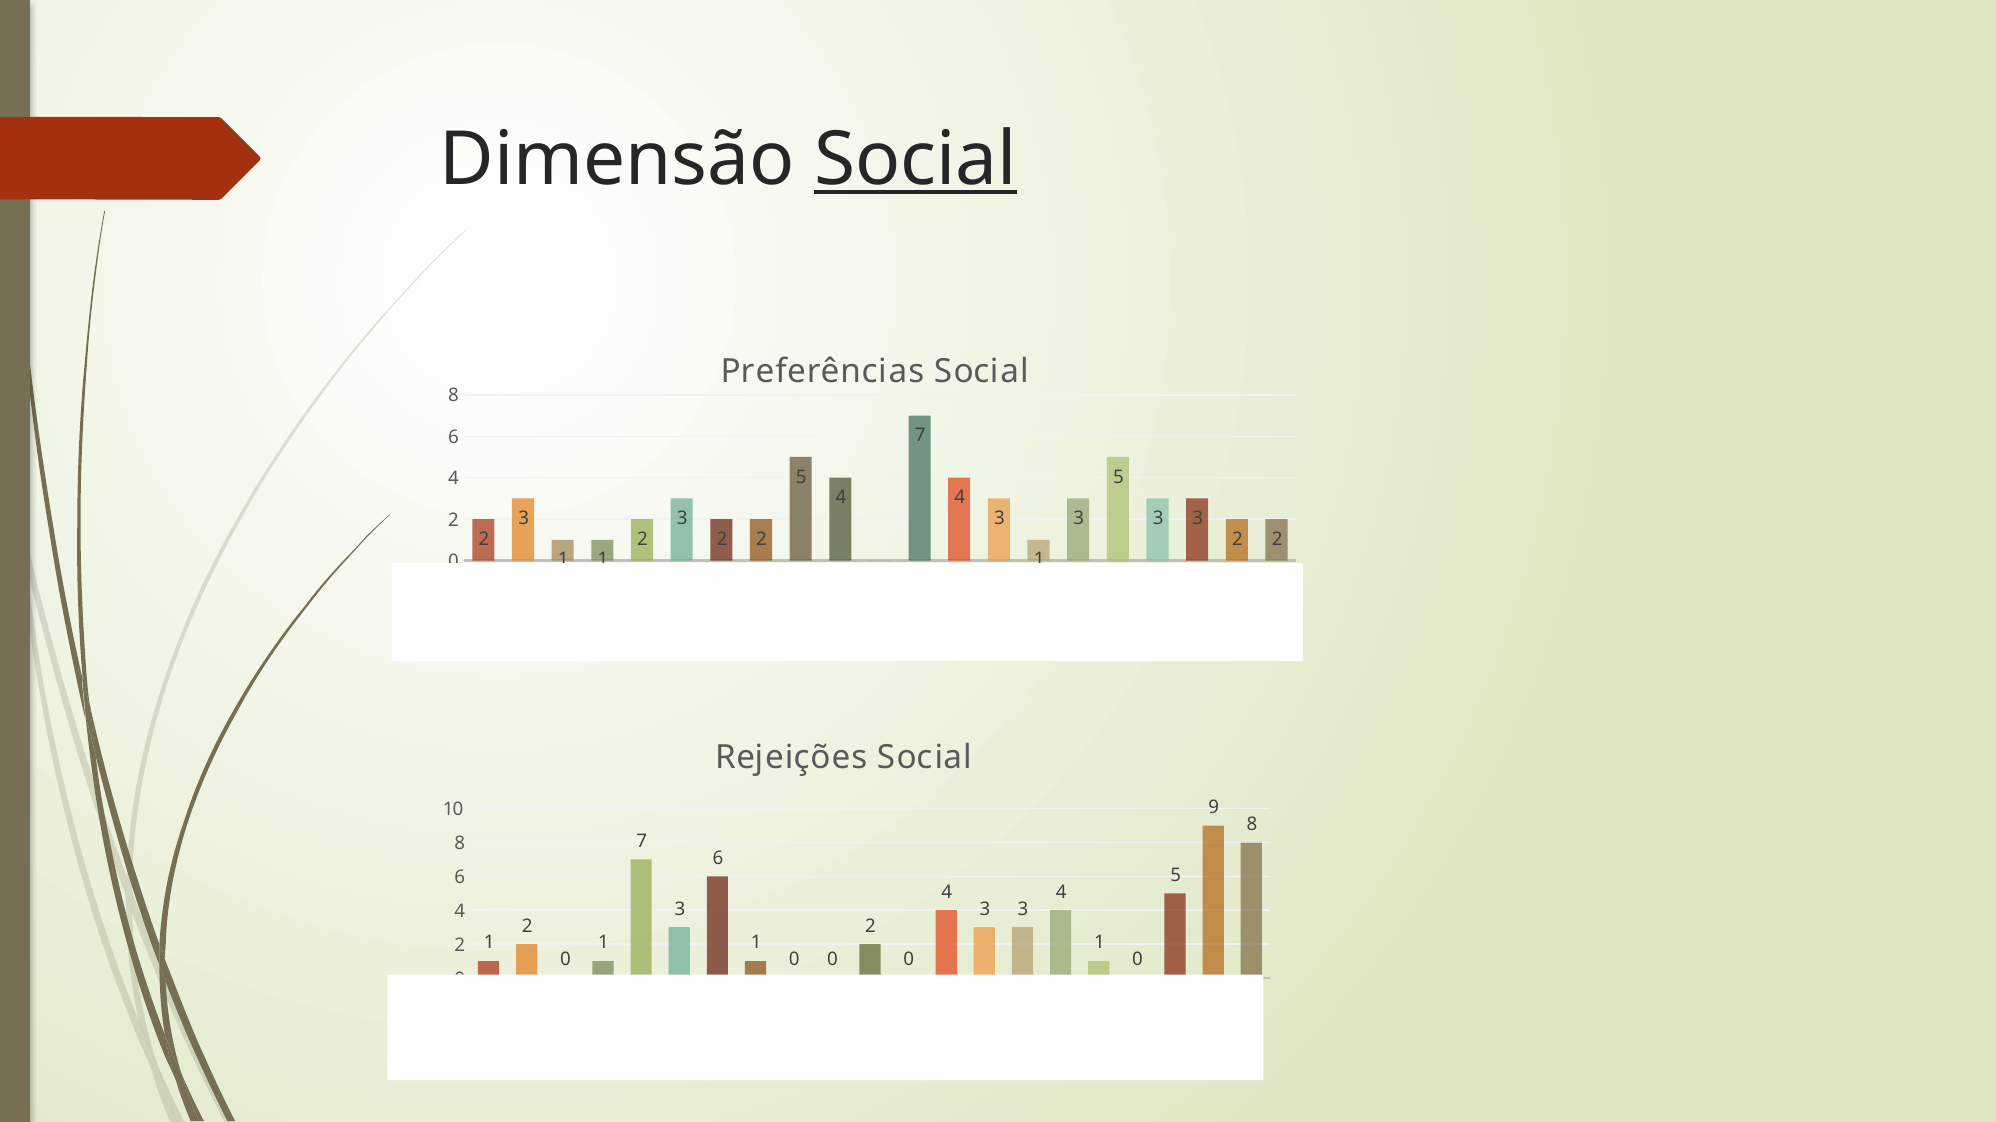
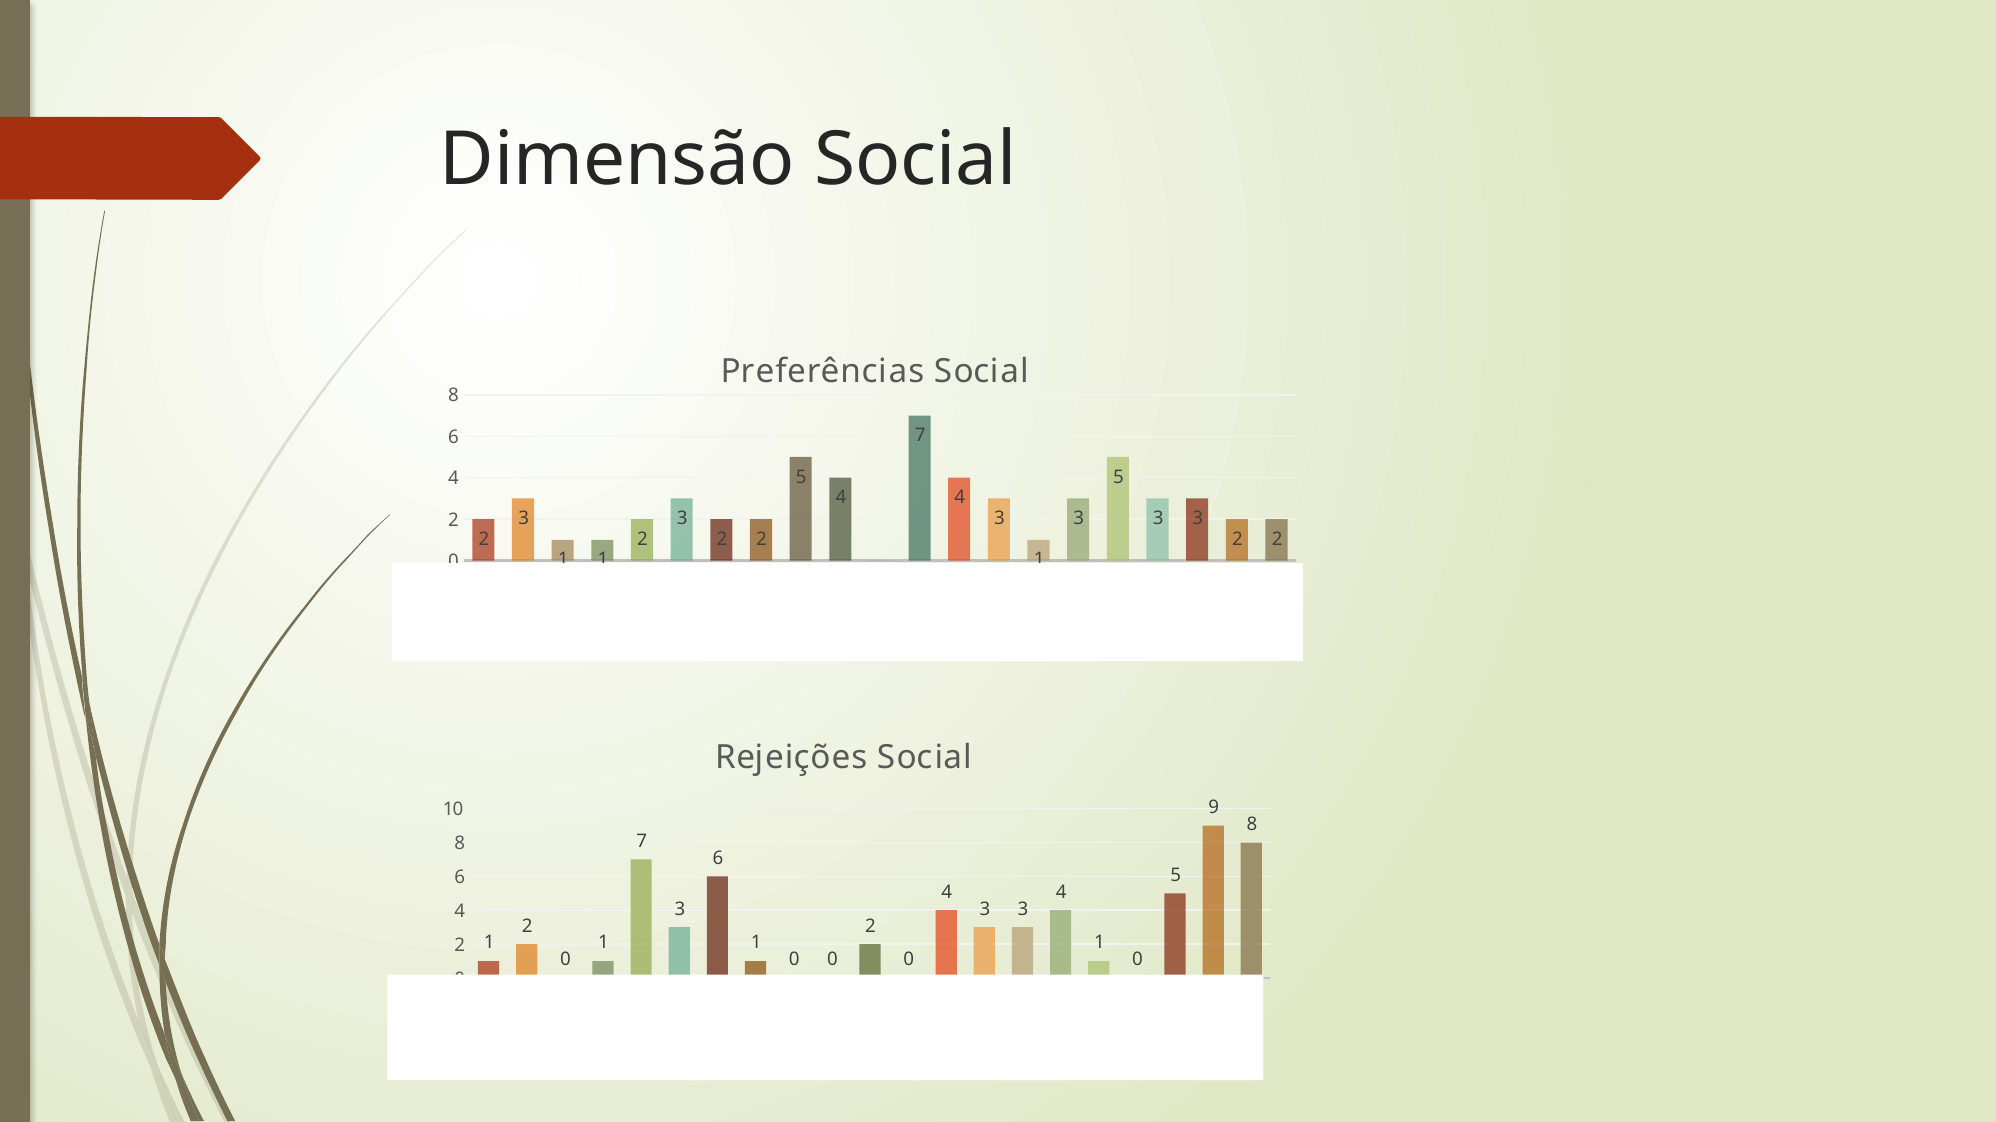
Social at (916, 160) underline: present -> none
